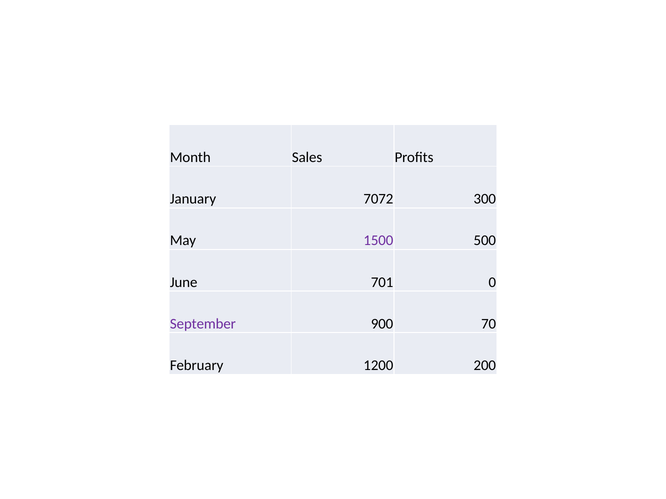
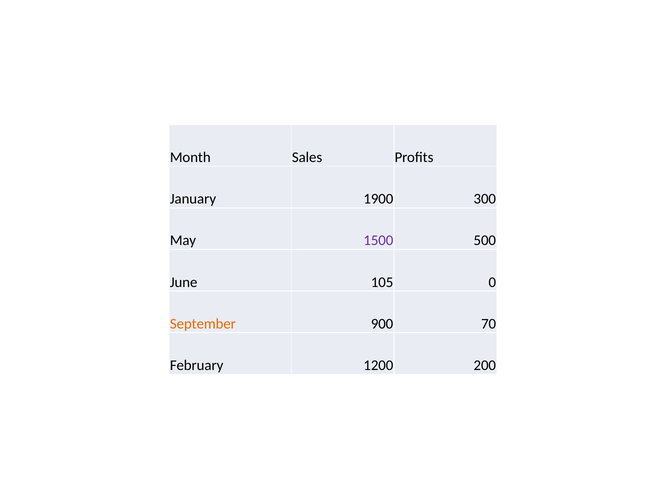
7072: 7072 -> 1900
701: 701 -> 105
September colour: purple -> orange
